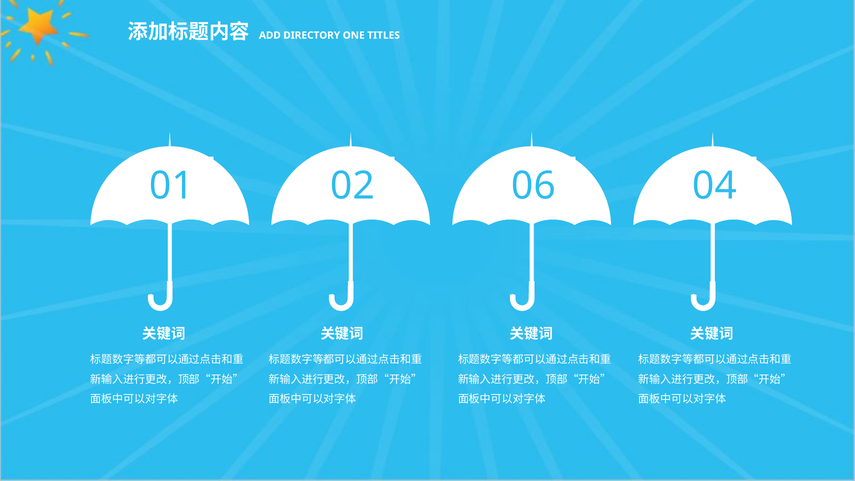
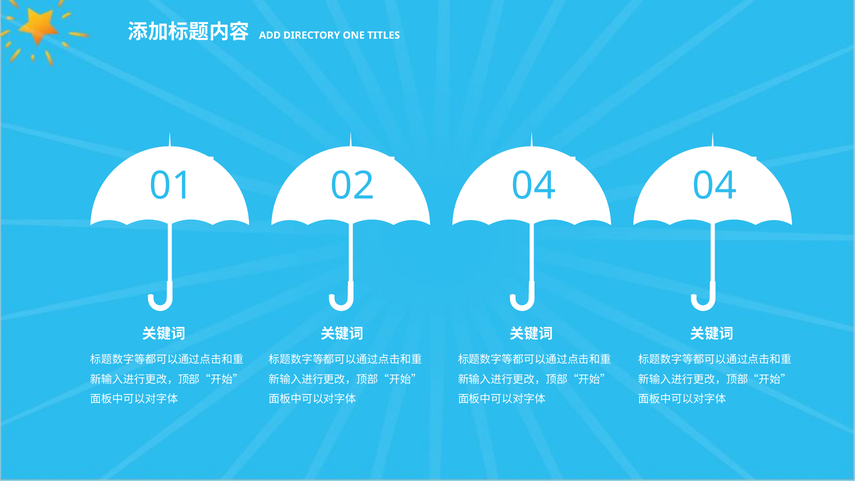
02 06: 06 -> 04
